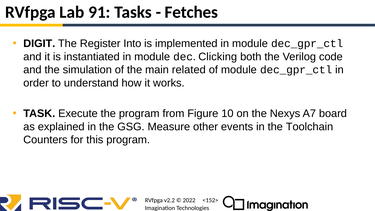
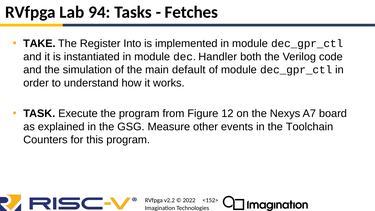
91: 91 -> 94
DIGIT: DIGIT -> TAKE
Clicking: Clicking -> Handler
related: related -> default
10: 10 -> 12
